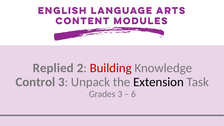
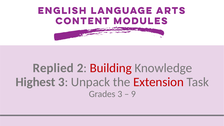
Control: Control -> Highest
Extension colour: black -> red
6: 6 -> 9
